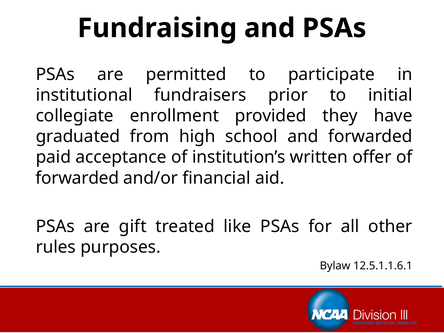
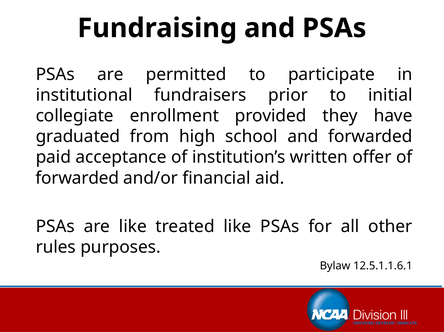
are gift: gift -> like
